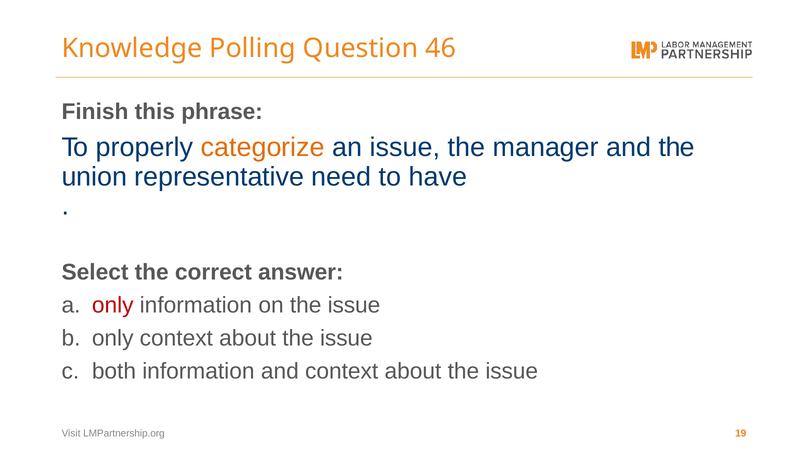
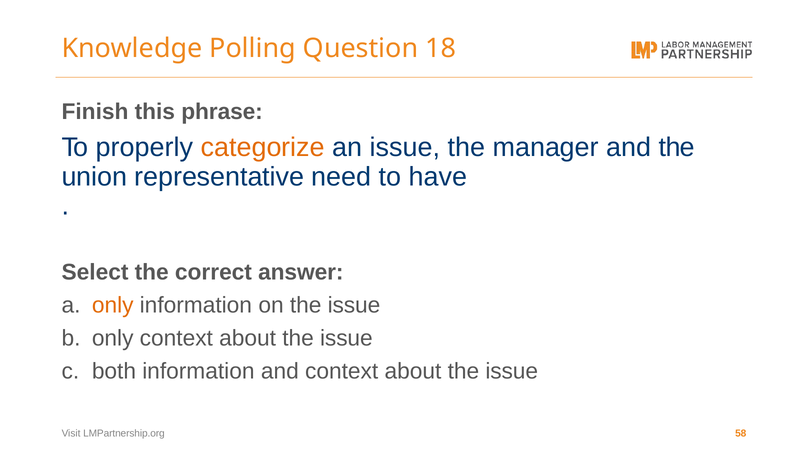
46: 46 -> 18
only at (113, 306) colour: red -> orange
19: 19 -> 58
